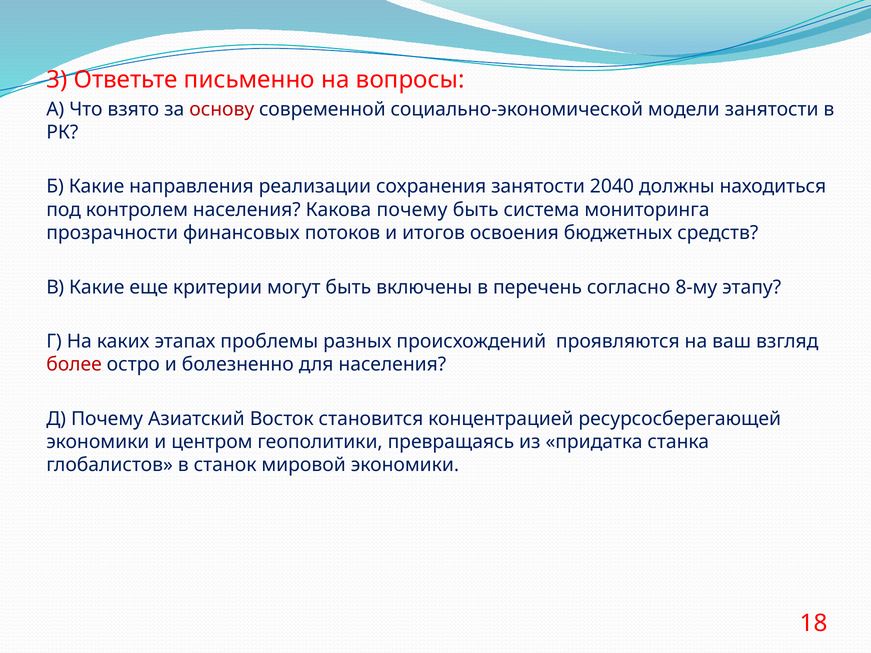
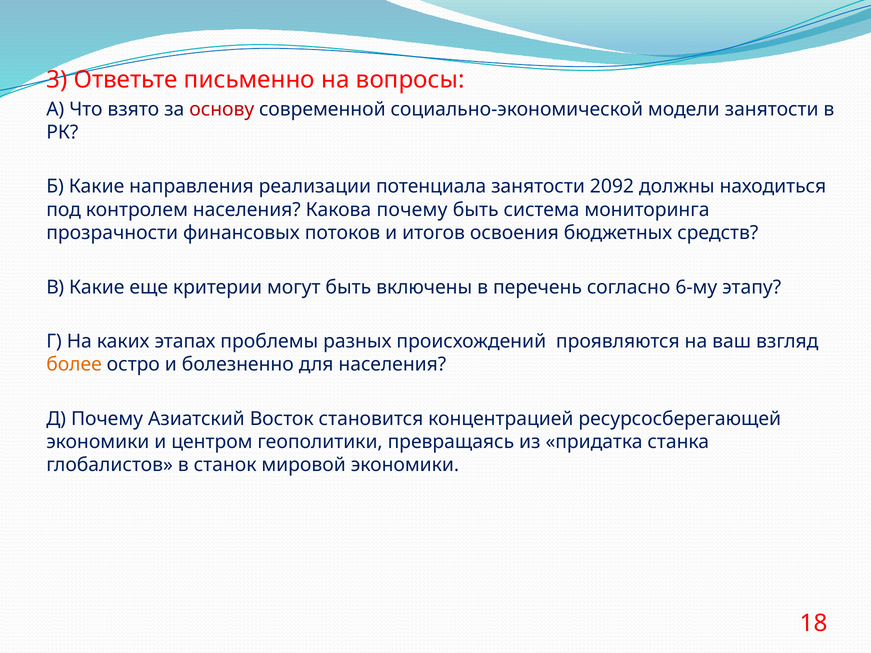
сохранения: сохранения -> потенциала
2040: 2040 -> 2092
8-му: 8-му -> 6-му
более colour: red -> orange
